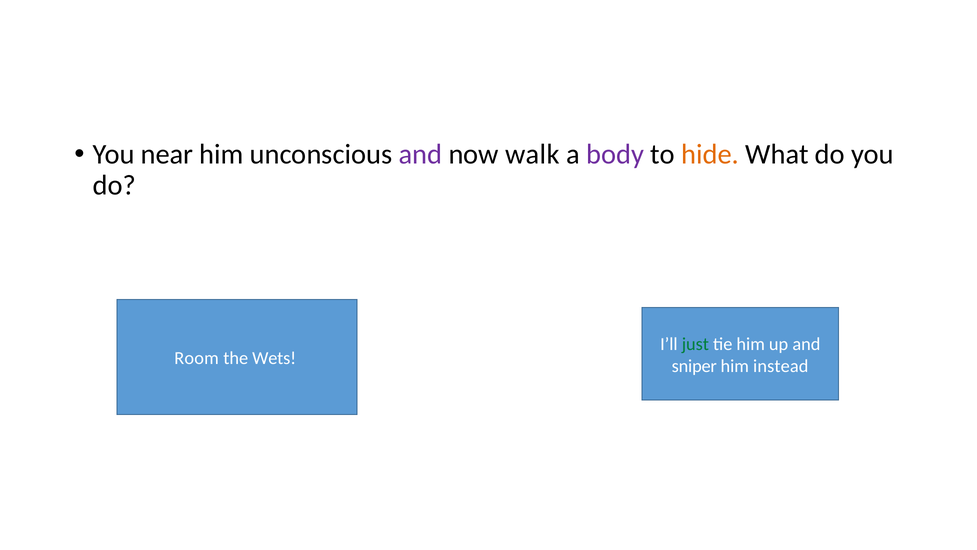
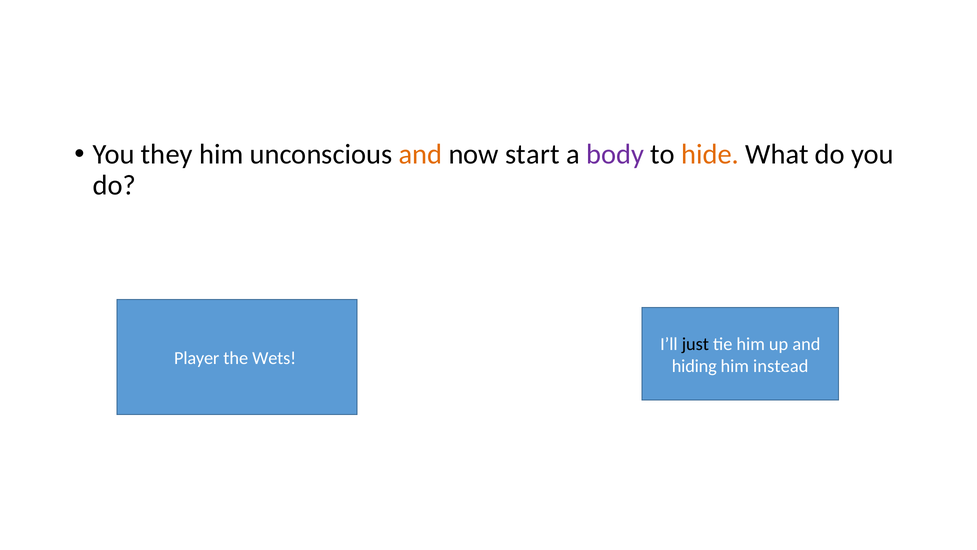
near: near -> they
and at (420, 154) colour: purple -> orange
walk: walk -> start
just colour: green -> black
Room: Room -> Player
sniper: sniper -> hiding
